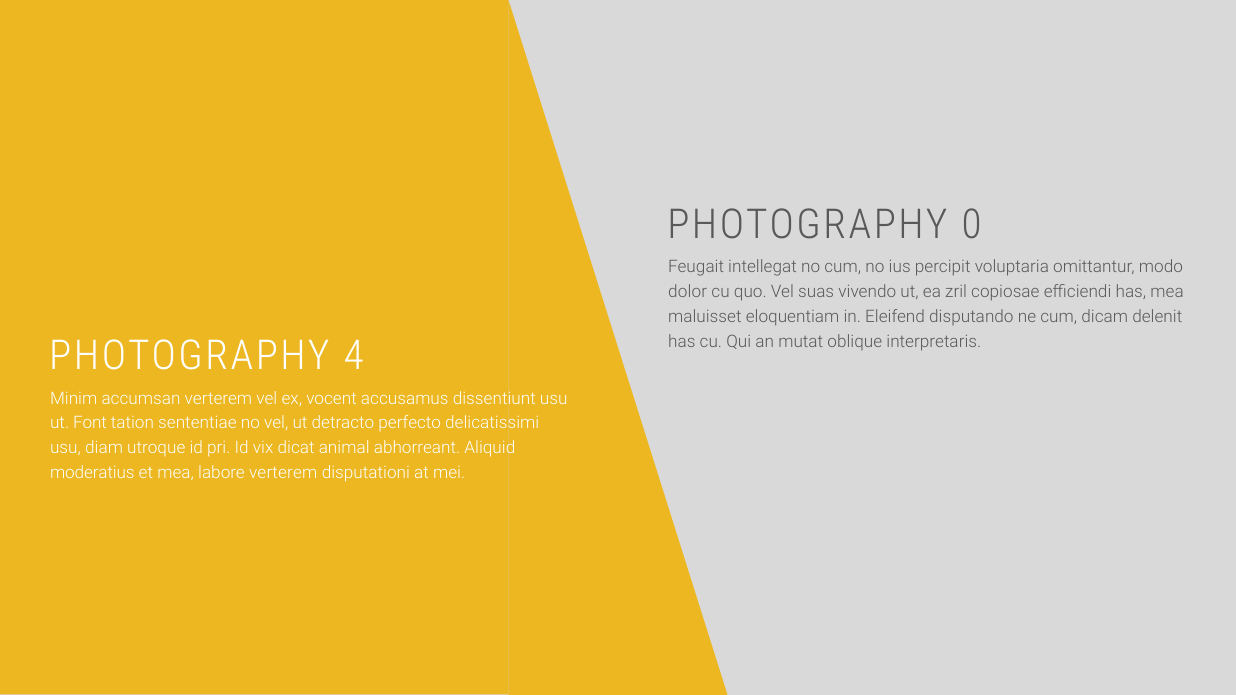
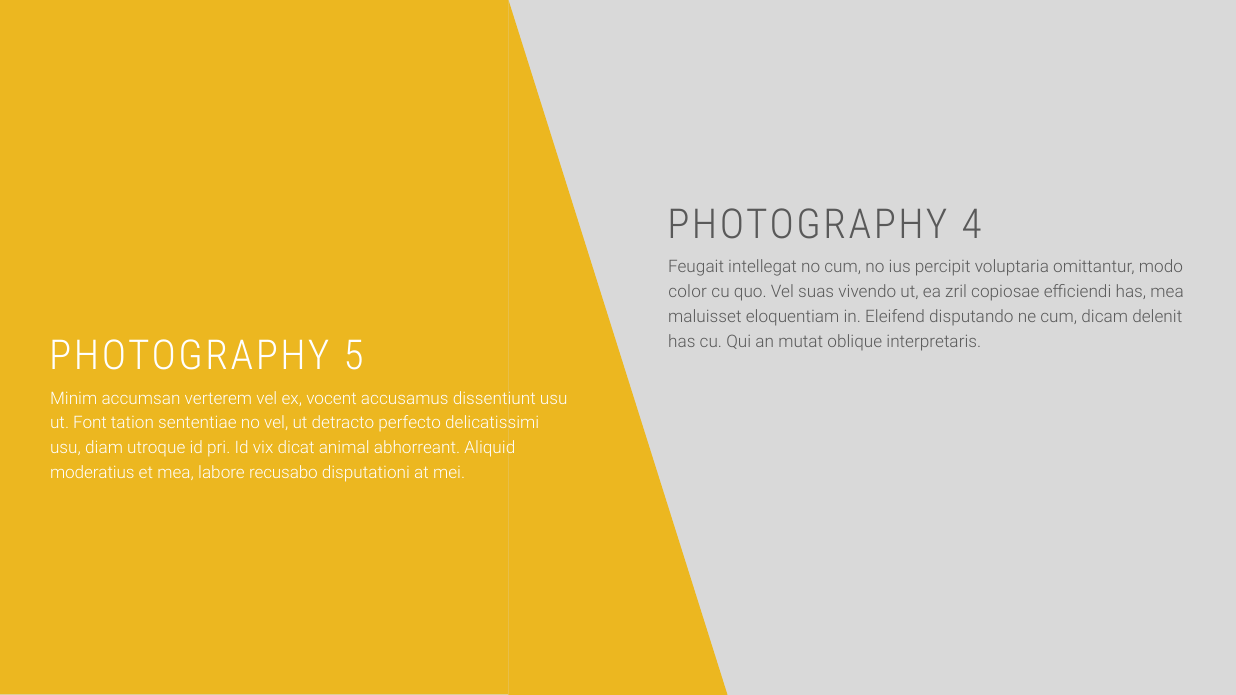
0: 0 -> 4
dolor: dolor -> color
4: 4 -> 5
labore verterem: verterem -> recusabo
